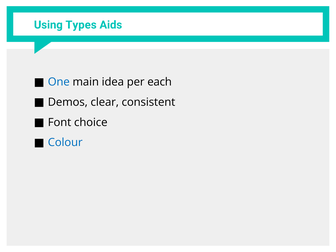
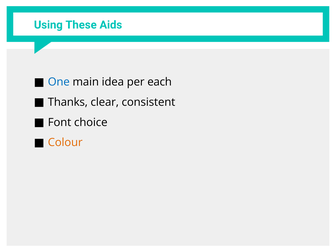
Types: Types -> These
Demos: Demos -> Thanks
Colour colour: blue -> orange
